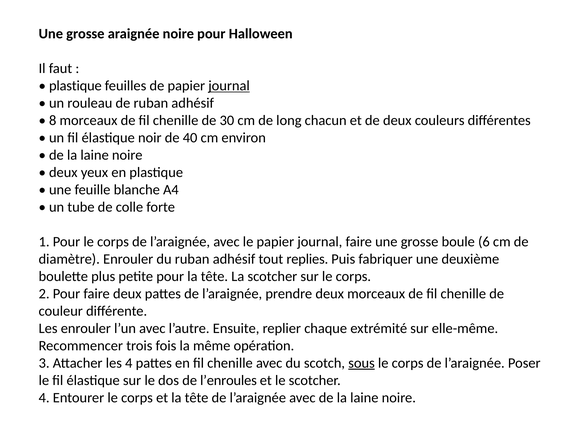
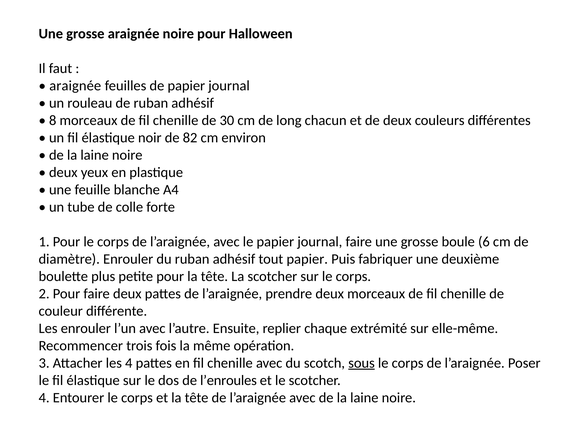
plastique at (75, 86): plastique -> araignée
journal at (229, 86) underline: present -> none
40: 40 -> 82
tout replies: replies -> papier
